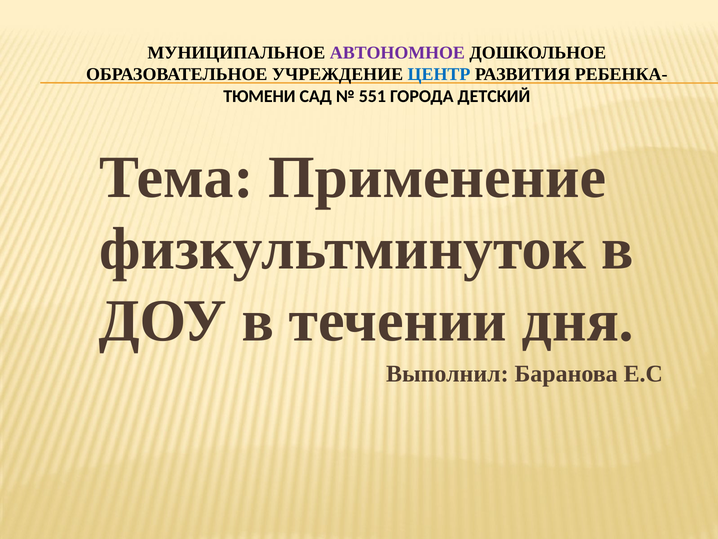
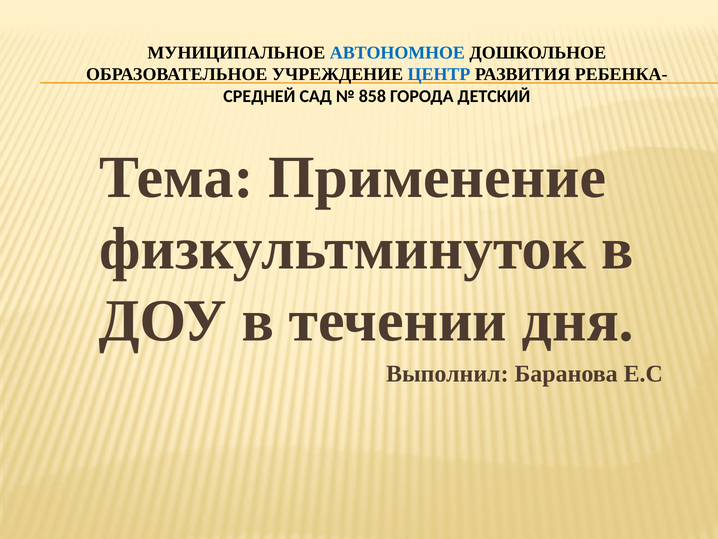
АВТОНОМНОЕ colour: purple -> blue
ТЮМЕНИ: ТЮМЕНИ -> СРЕДНЕЙ
551: 551 -> 858
